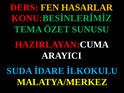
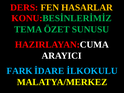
SUDA: SUDA -> FARK
